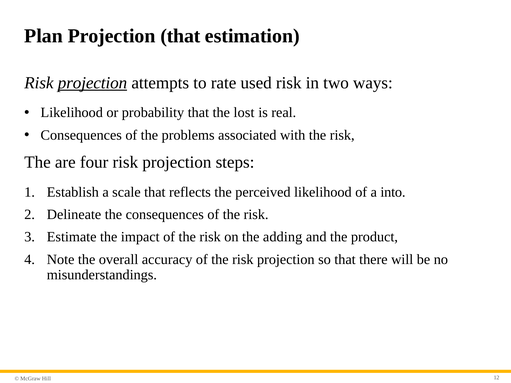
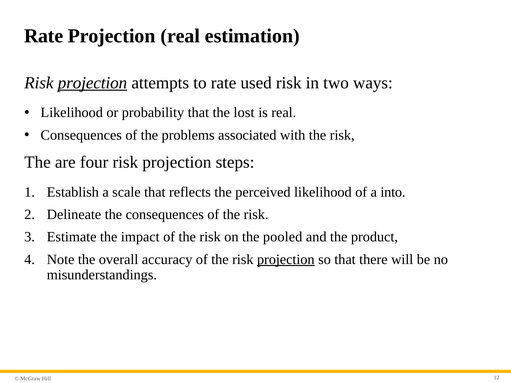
Plan at (44, 36): Plan -> Rate
Projection that: that -> real
adding: adding -> pooled
projection at (286, 260) underline: none -> present
